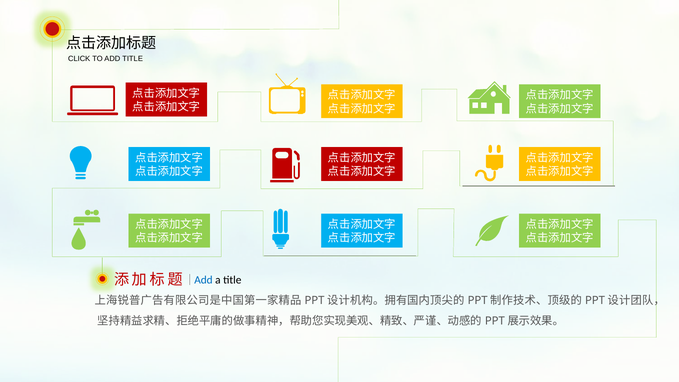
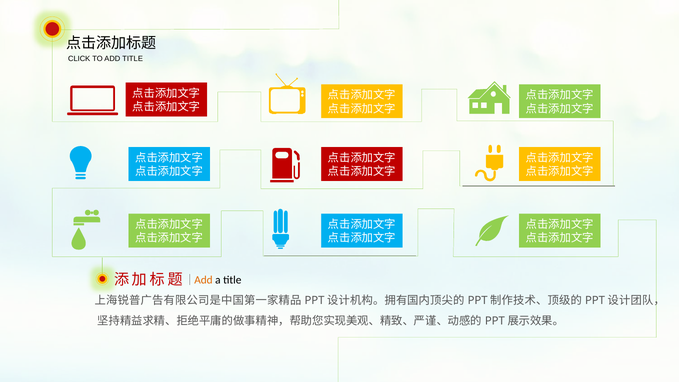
Add at (203, 280) colour: blue -> orange
